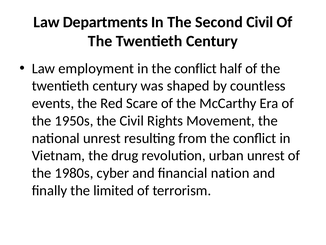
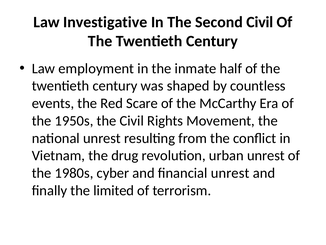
Departments: Departments -> Investigative
in the conflict: conflict -> inmate
financial nation: nation -> unrest
